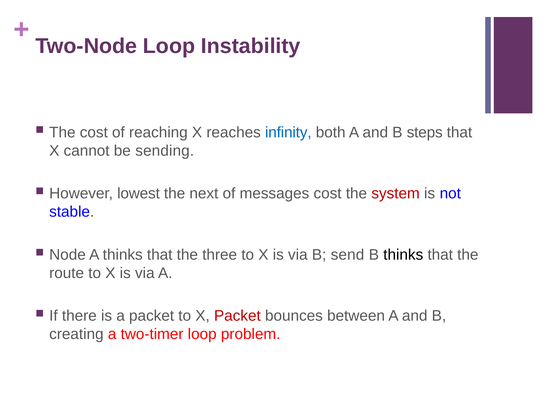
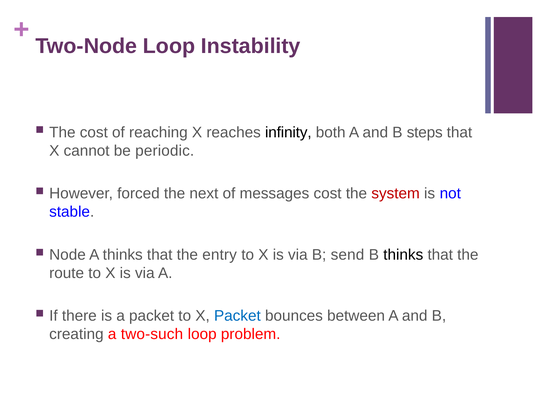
infinity colour: blue -> black
sending: sending -> periodic
lowest: lowest -> forced
three: three -> entry
Packet at (237, 316) colour: red -> blue
two-timer: two-timer -> two-such
